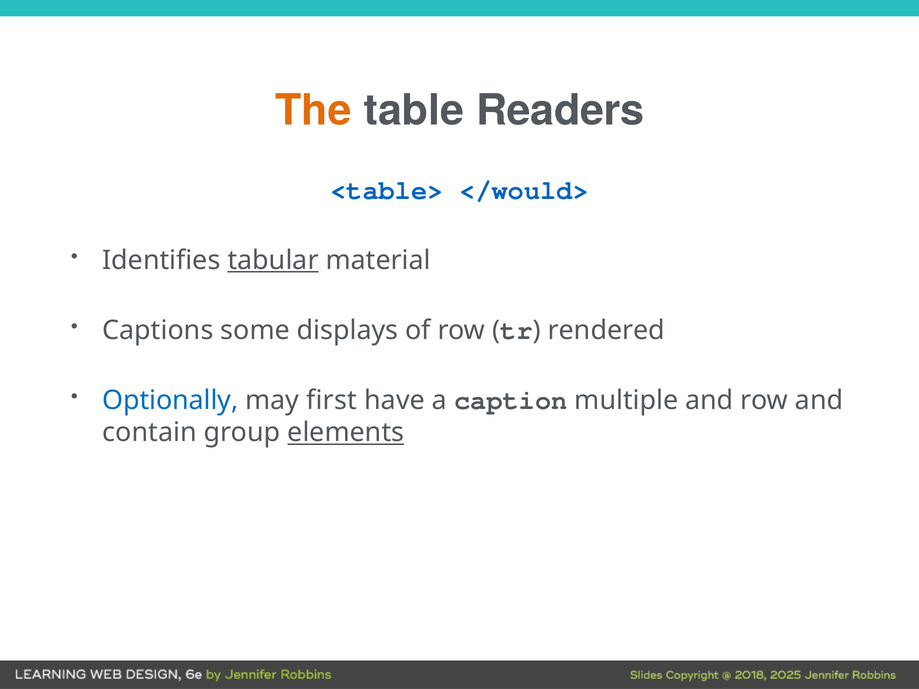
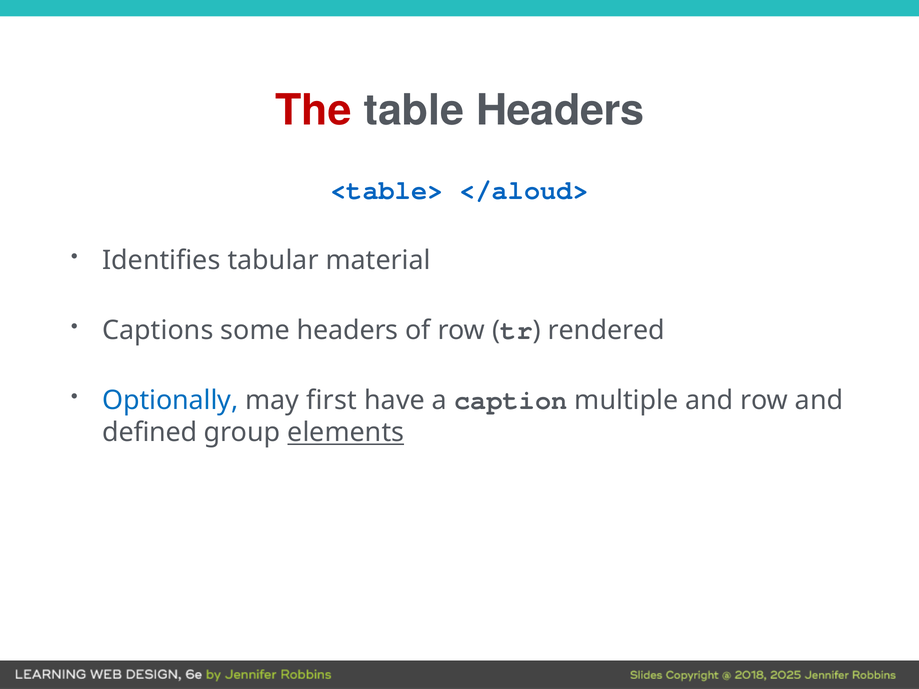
The colour: orange -> red
table Readers: Readers -> Headers
</would>: </would> -> </aloud>
tabular underline: present -> none
some displays: displays -> headers
contain: contain -> defined
